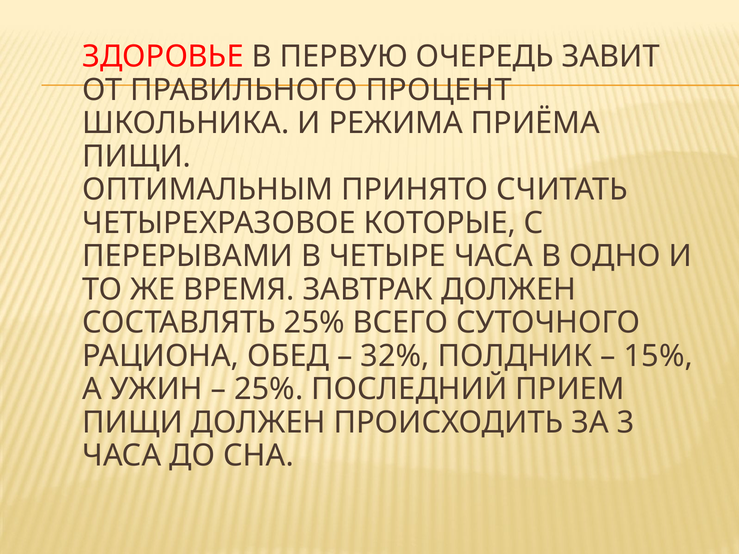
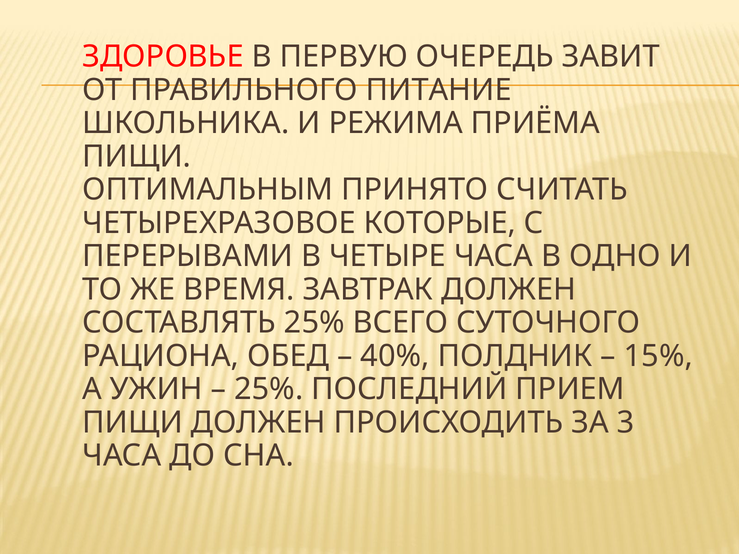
ПРОЦЕНТ: ПРОЦЕНТ -> ПИТАНИЕ
32%: 32% -> 40%
